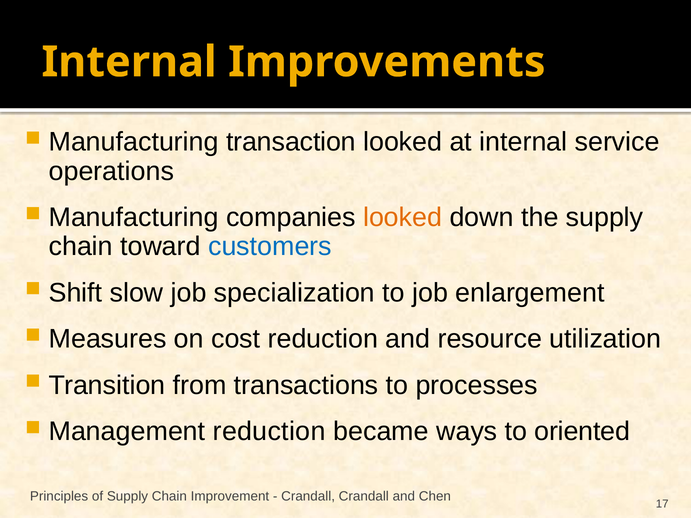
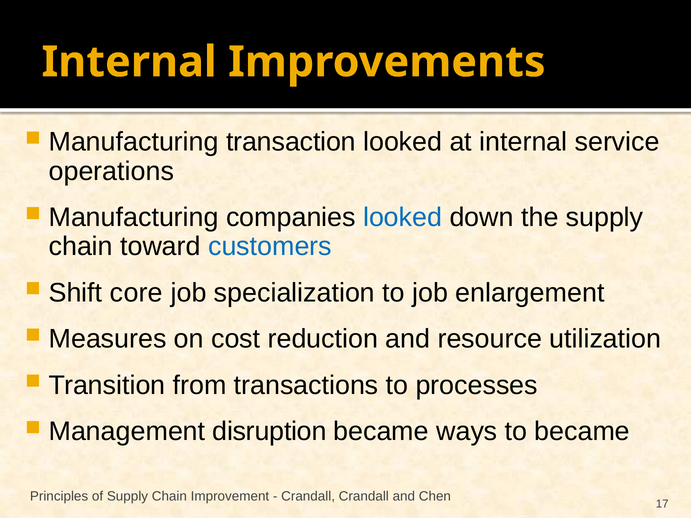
looked at (403, 218) colour: orange -> blue
slow: slow -> core
Management reduction: reduction -> disruption
to oriented: oriented -> became
